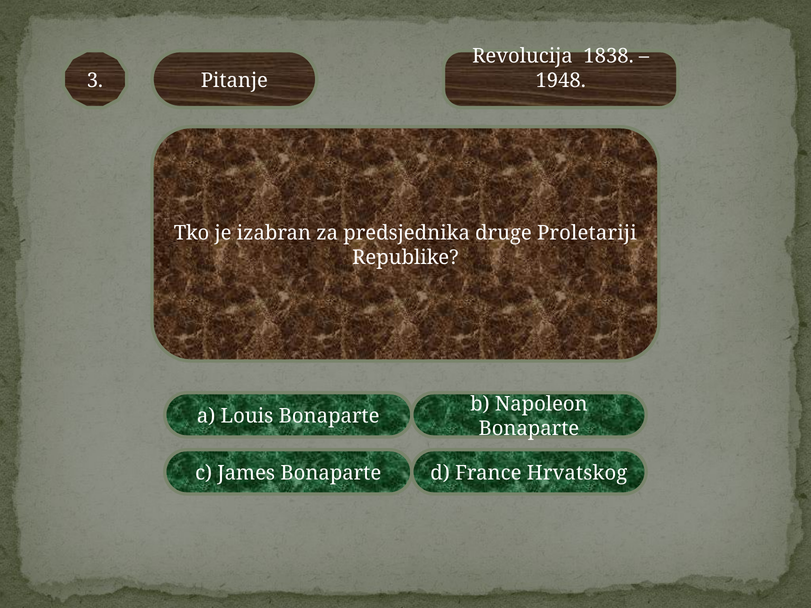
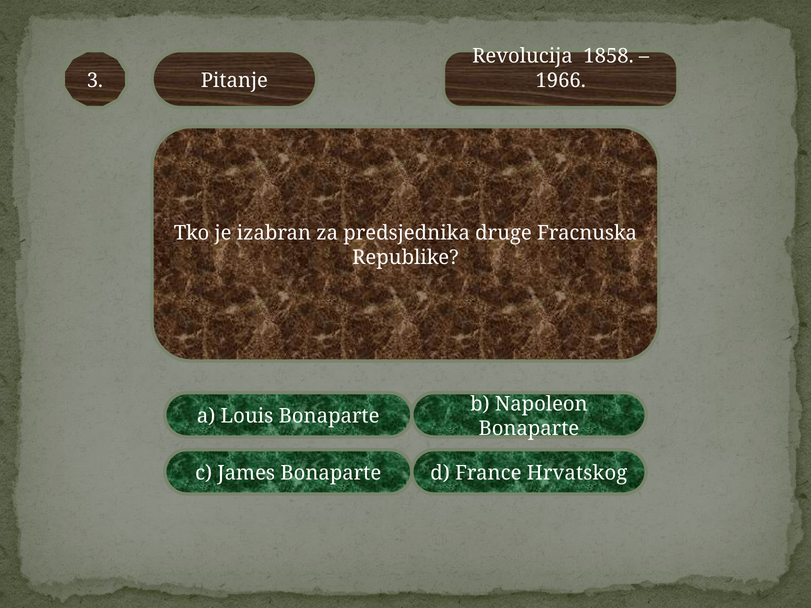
1838: 1838 -> 1858
1948: 1948 -> 1966
Proletariji: Proletariji -> Fracnuska
